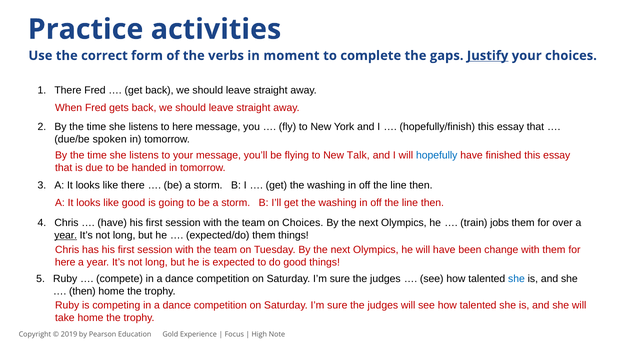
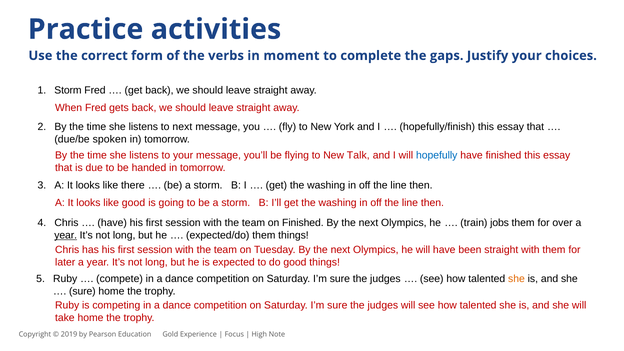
Justify underline: present -> none
There at (68, 90): There -> Storm
to here: here -> next
on Choices: Choices -> Finished
been change: change -> straight
here at (65, 262): here -> later
she at (516, 279) colour: blue -> orange
then at (82, 291): then -> sure
